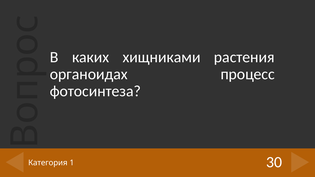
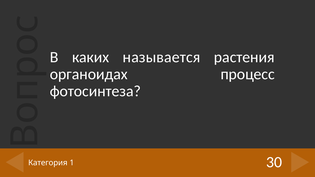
хищниками: хищниками -> называется
